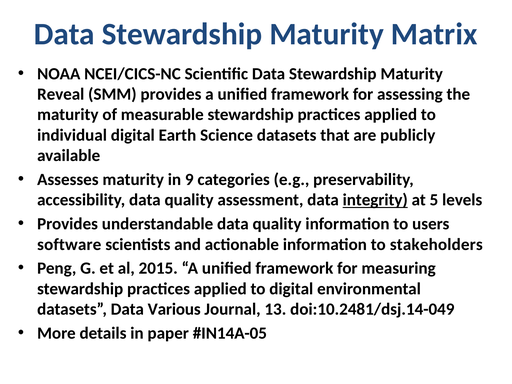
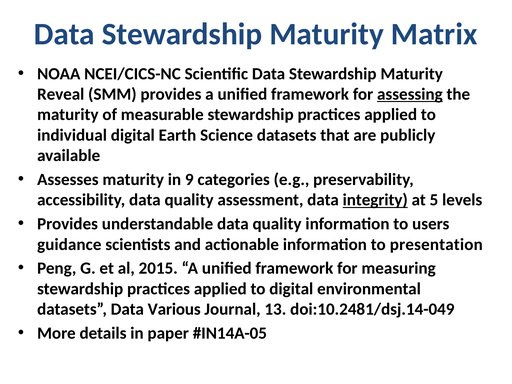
assessing underline: none -> present
software: software -> guidance
stakeholders: stakeholders -> presentation
